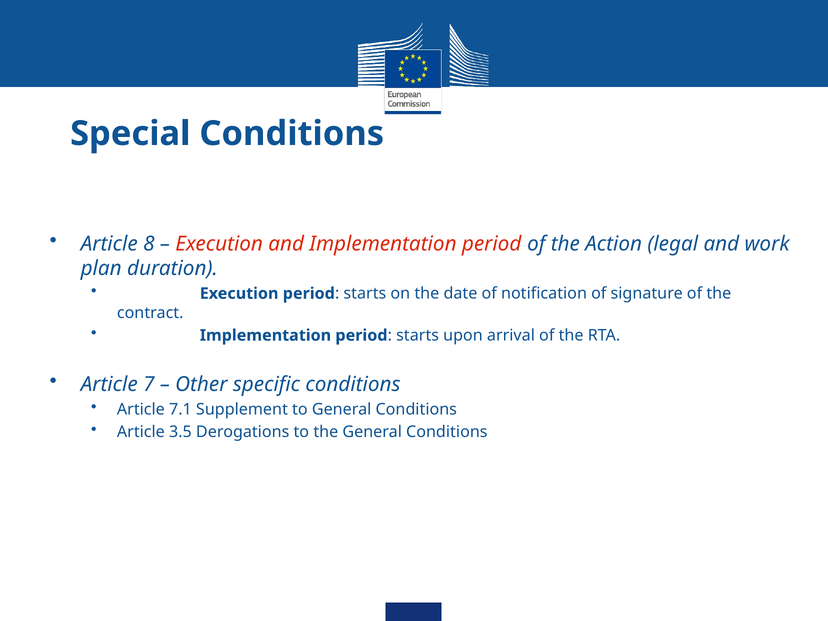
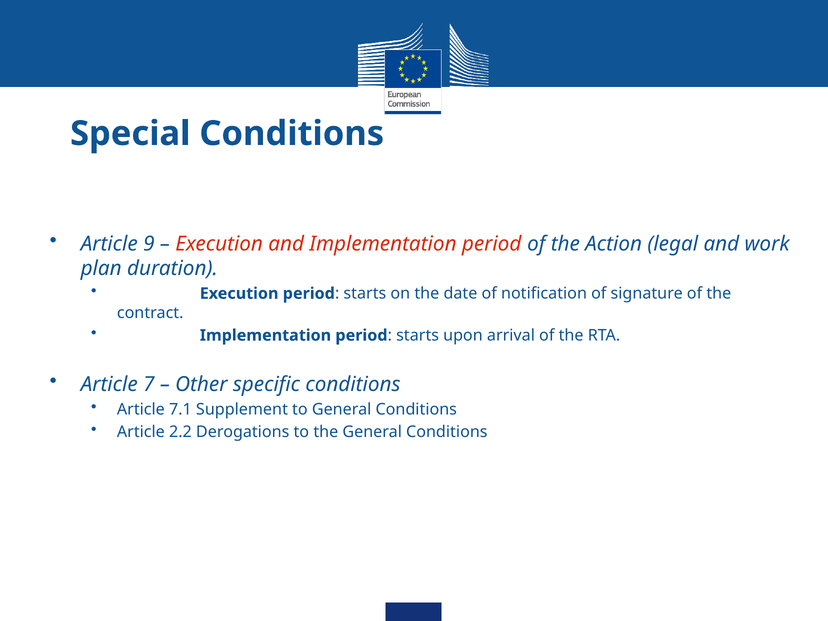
8: 8 -> 9
3.5: 3.5 -> 2.2
